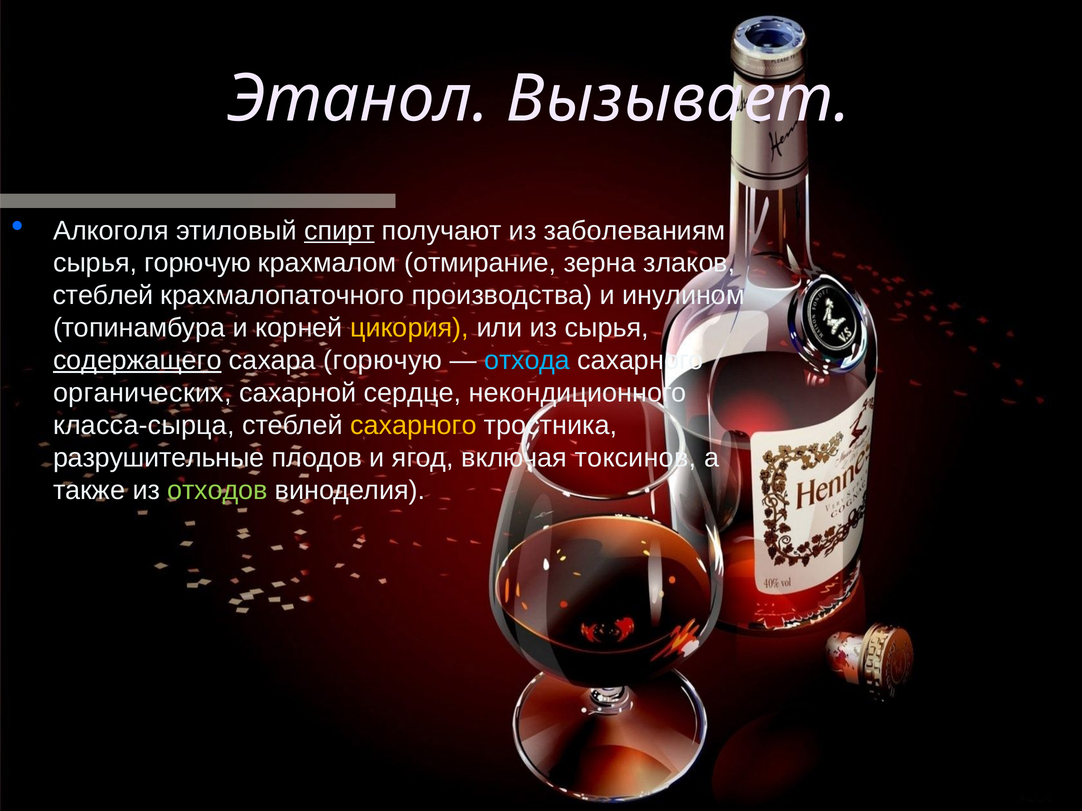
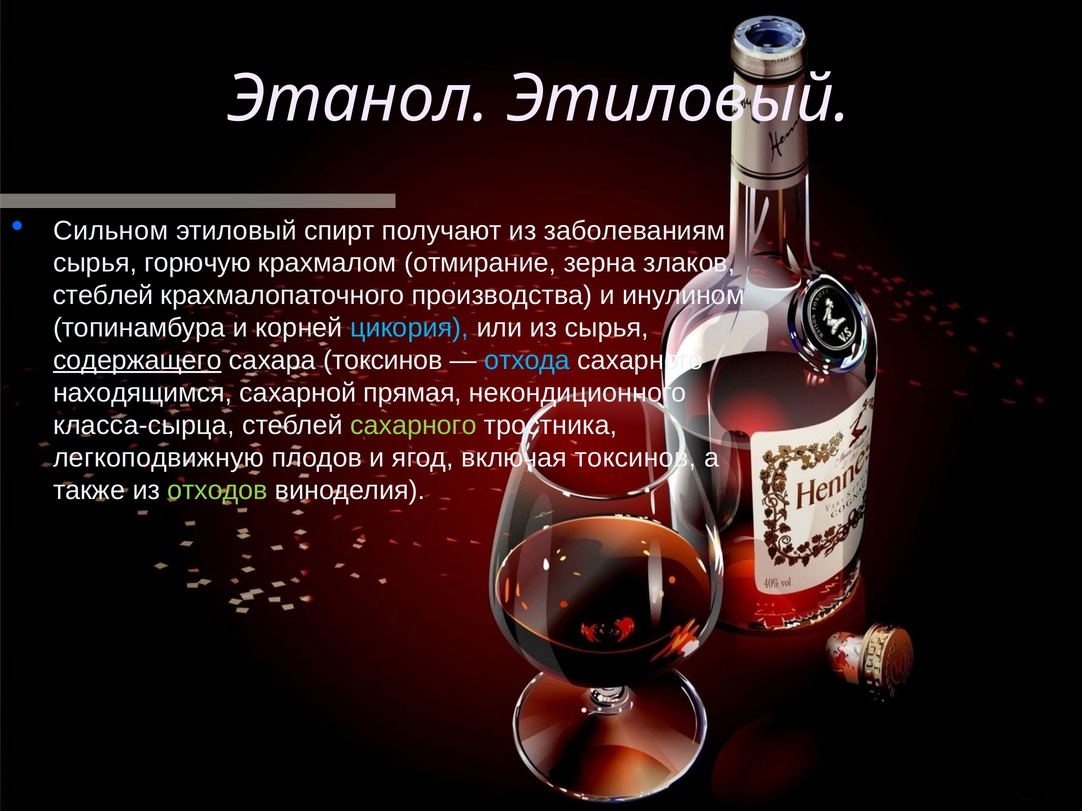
Этанол Вызывает: Вызывает -> Этиловый
Алкоголя: Алкоголя -> Сильном
спирт underline: present -> none
цикория colour: yellow -> light blue
сахара горючую: горючую -> токсинов
органических: органических -> находящимся
сердце: сердце -> прямая
сахарного at (413, 426) colour: yellow -> light green
разрушительные: разрушительные -> легкоподвижную
